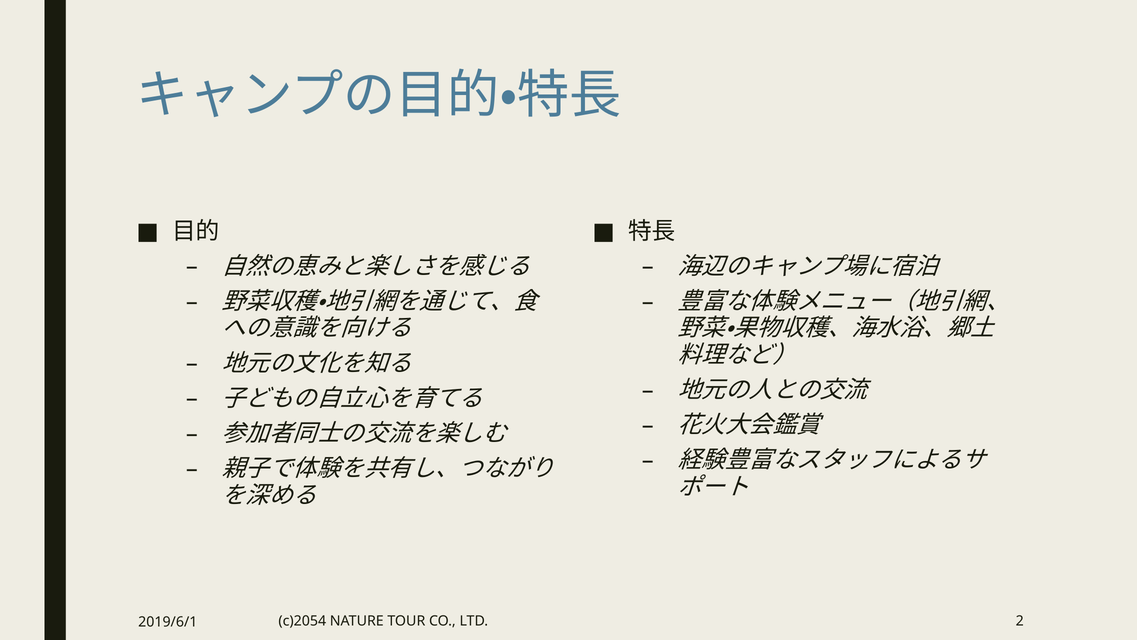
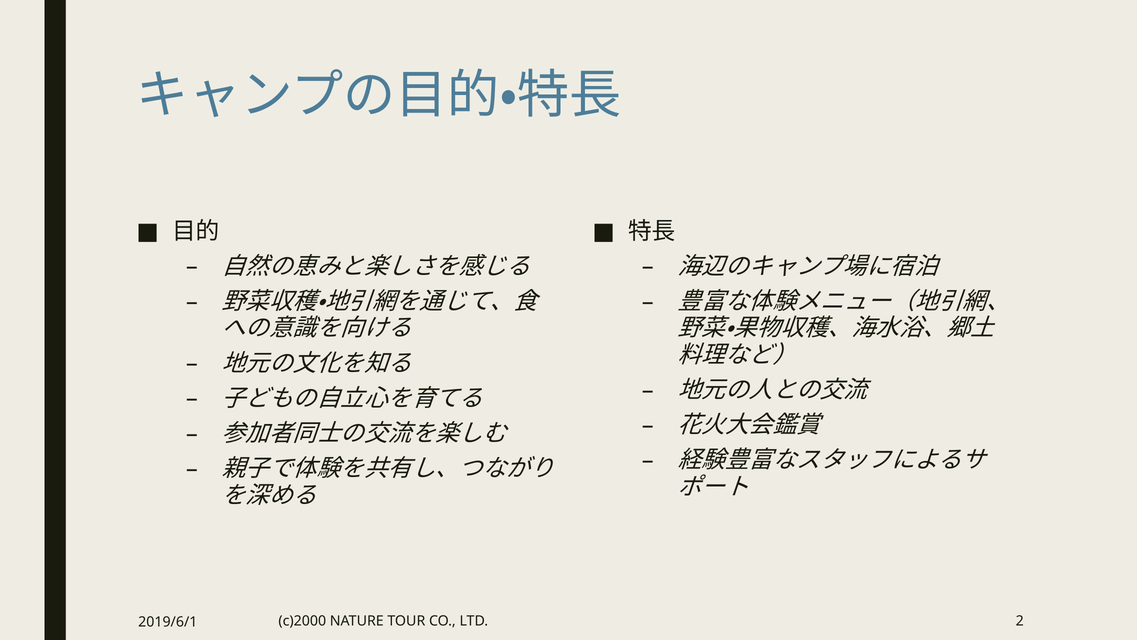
c)2054: c)2054 -> c)2000
